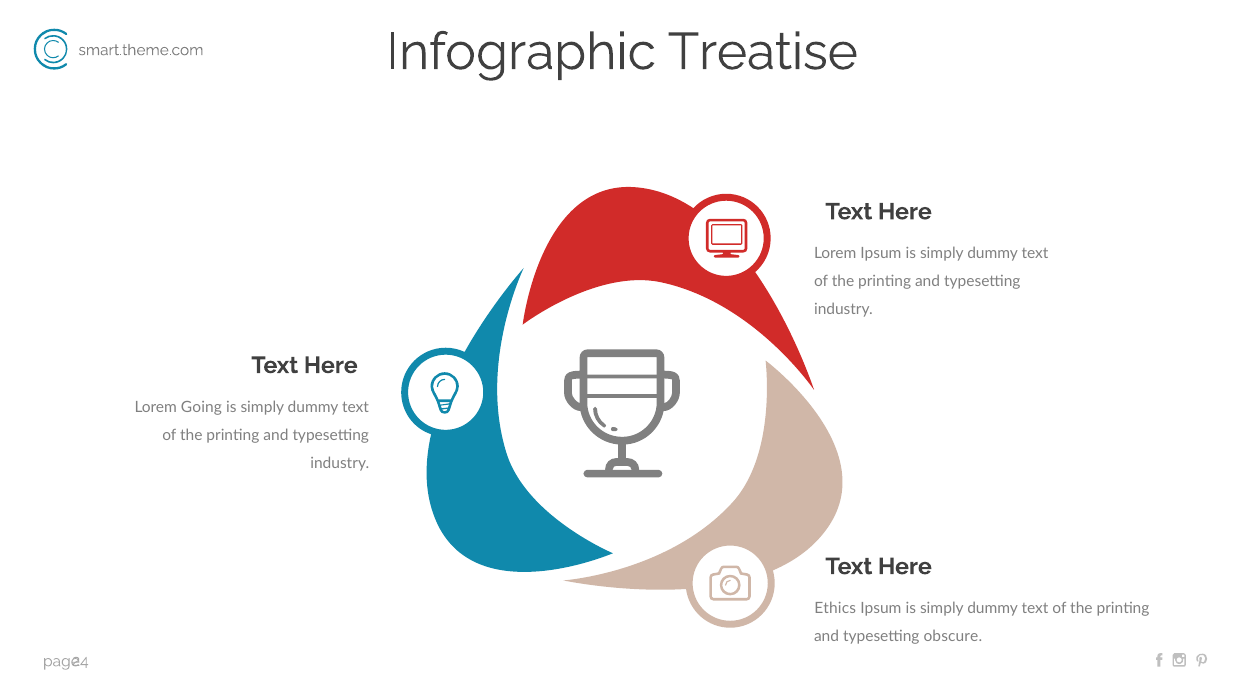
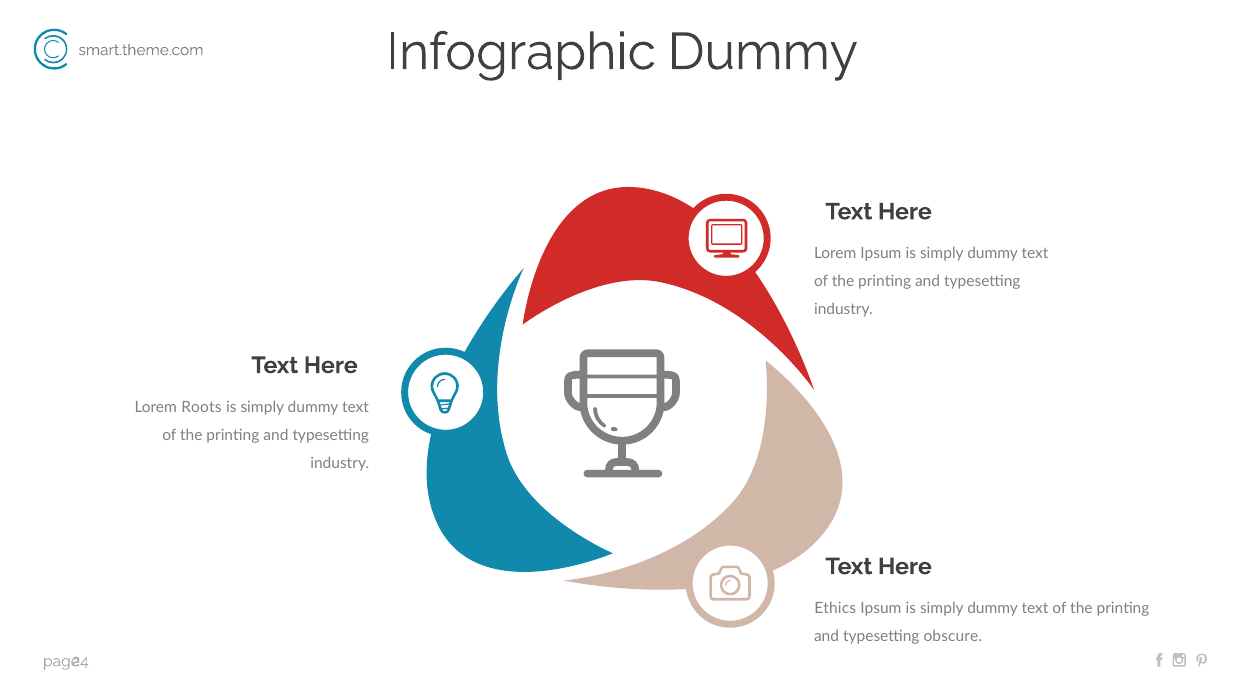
Infographic Treatise: Treatise -> Dummy
Going: Going -> Roots
